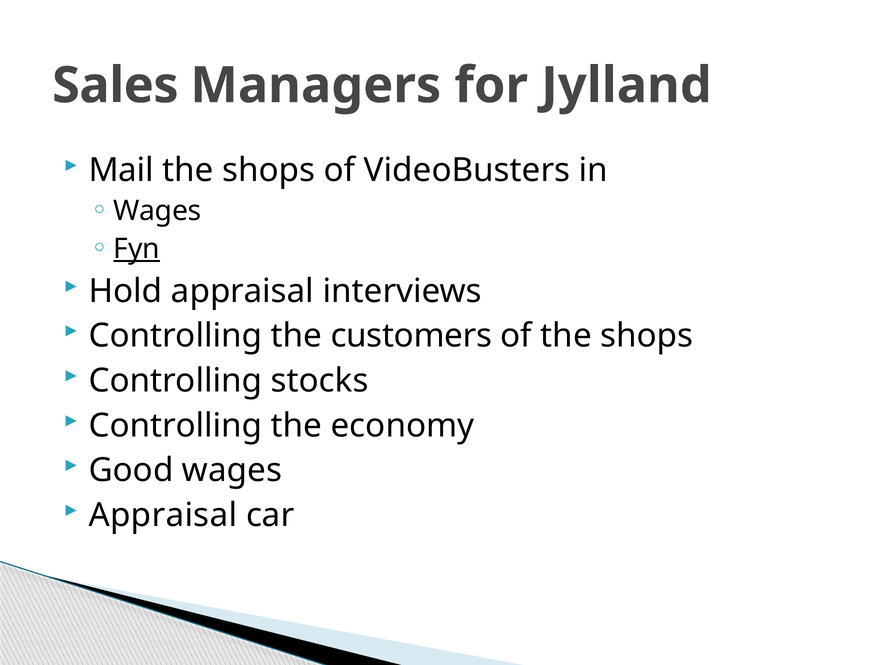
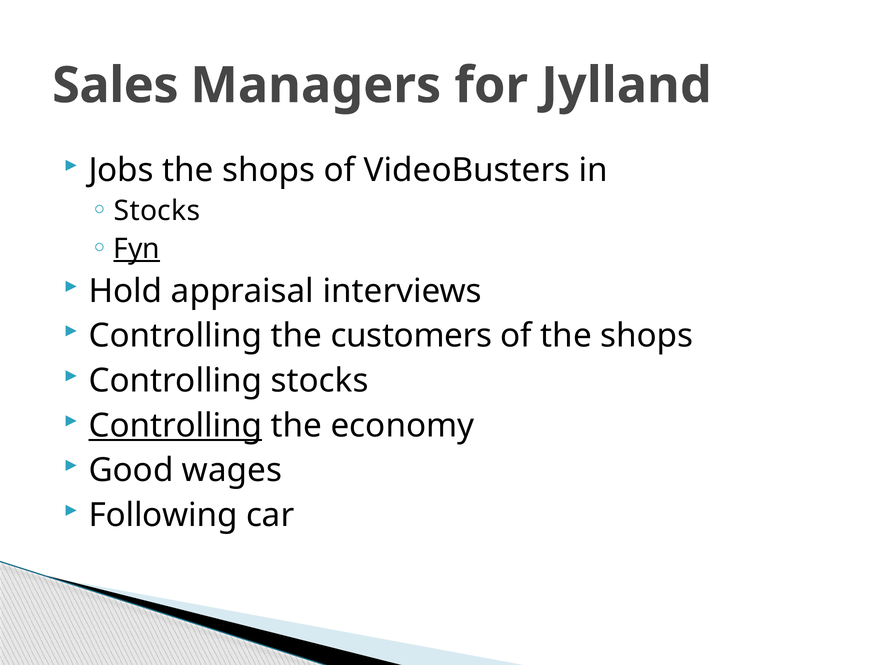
Mail: Mail -> Jobs
Wages at (157, 211): Wages -> Stocks
Controlling at (175, 426) underline: none -> present
Appraisal at (163, 516): Appraisal -> Following
